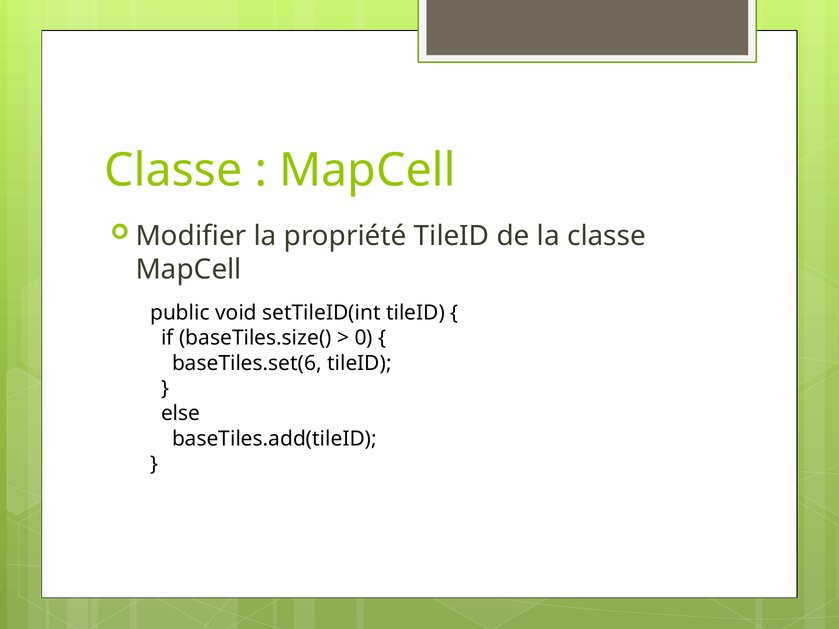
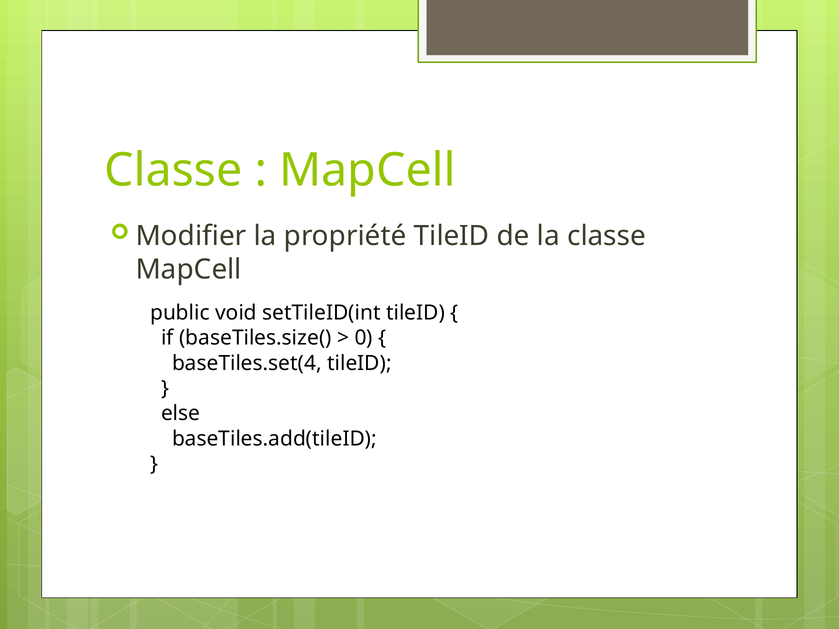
baseTiles.set(6: baseTiles.set(6 -> baseTiles.set(4
